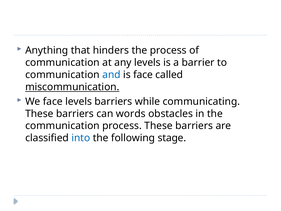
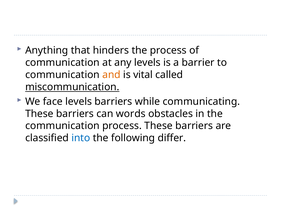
and colour: blue -> orange
is face: face -> vital
stage: stage -> differ
